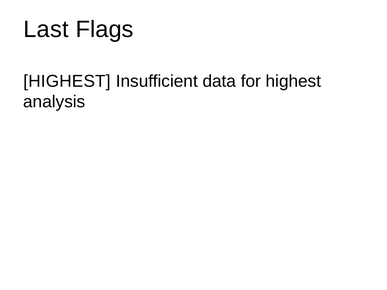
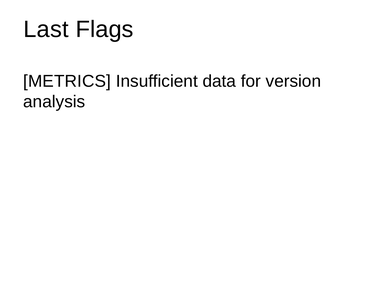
HIGHEST at (67, 81): HIGHEST -> METRICS
for highest: highest -> version
